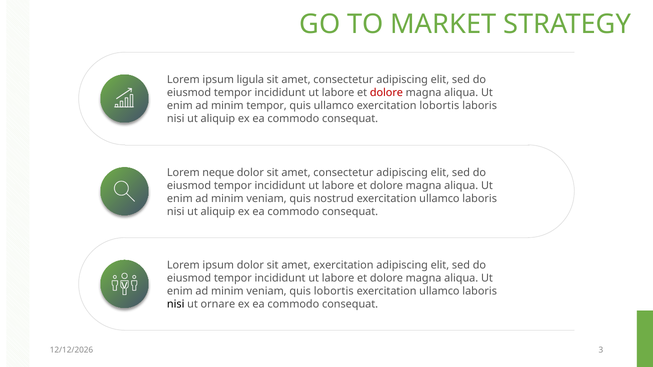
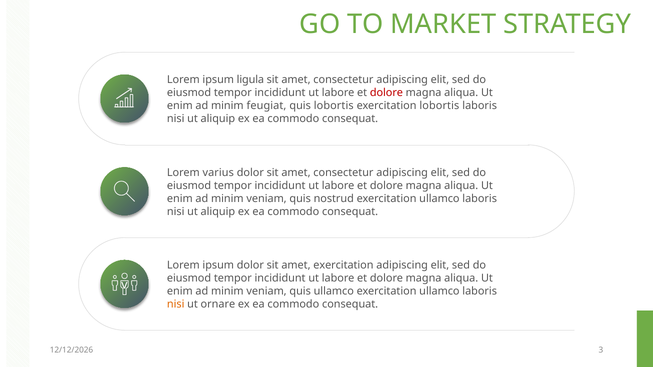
minim tempor: tempor -> feugiat
quis ullamco: ullamco -> lobortis
neque: neque -> varius
quis lobortis: lobortis -> ullamco
nisi at (176, 304) colour: black -> orange
